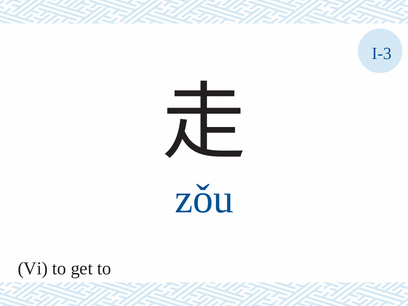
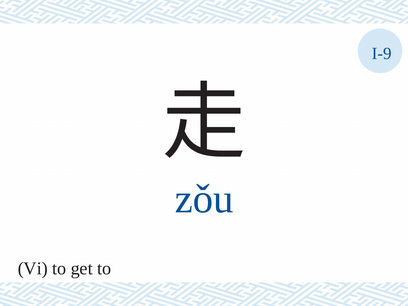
I-3: I-3 -> I-9
